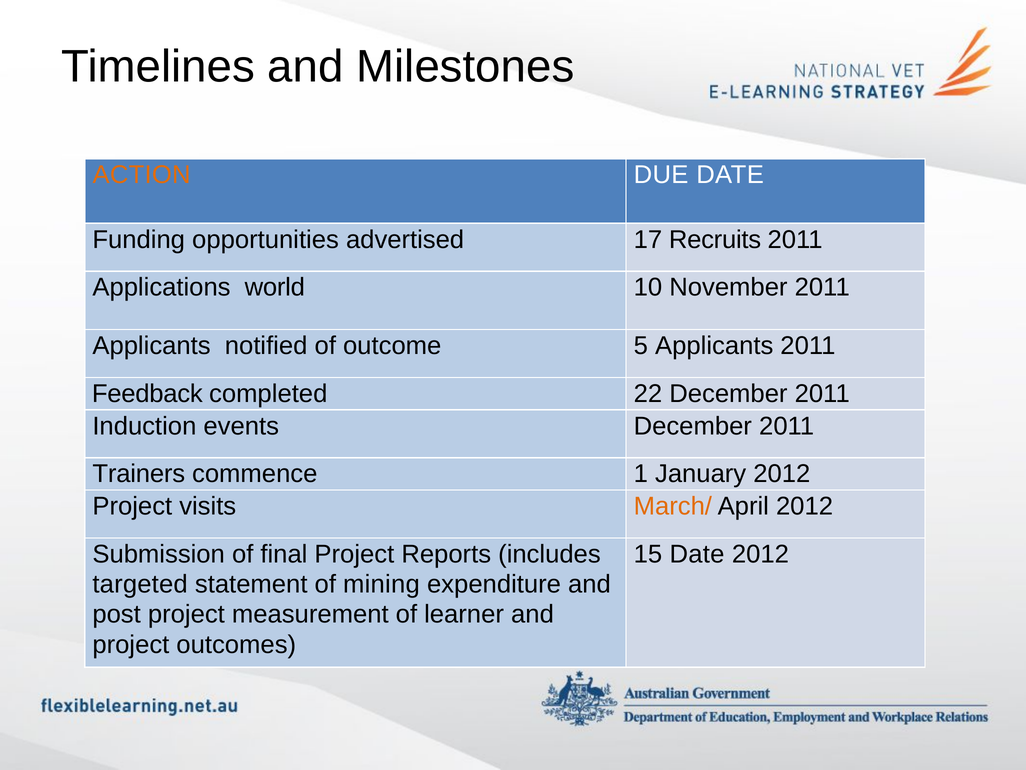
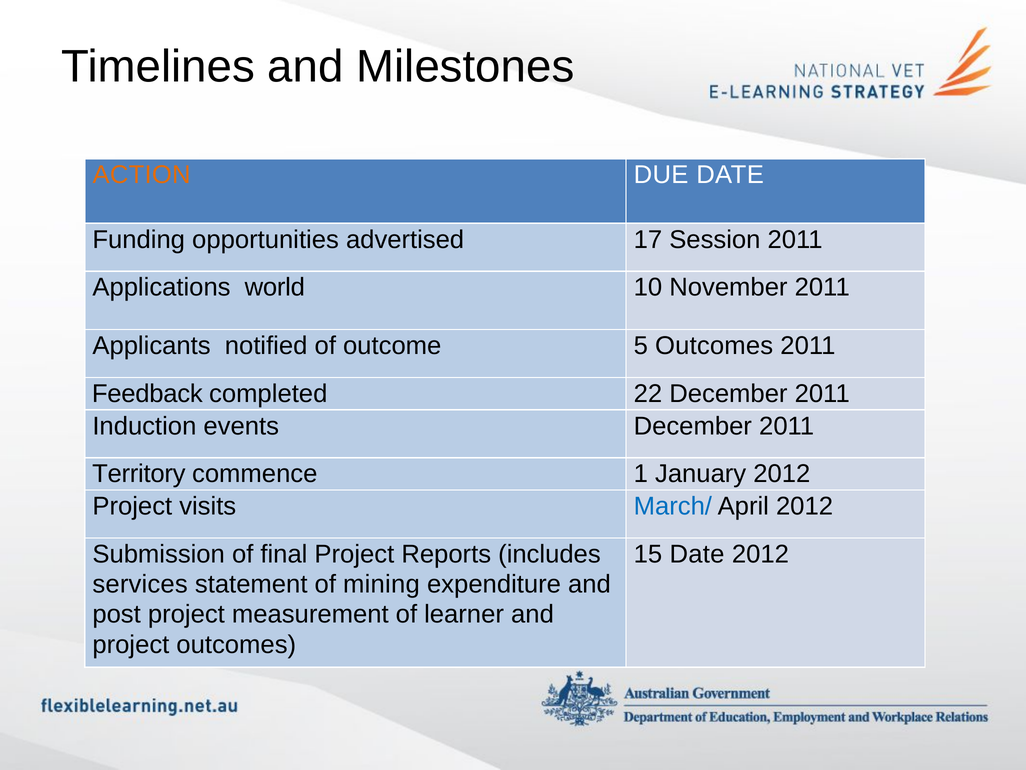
Recruits: Recruits -> Session
5 Applicants: Applicants -> Outcomes
Trainers: Trainers -> Territory
March/ colour: orange -> blue
targeted: targeted -> services
